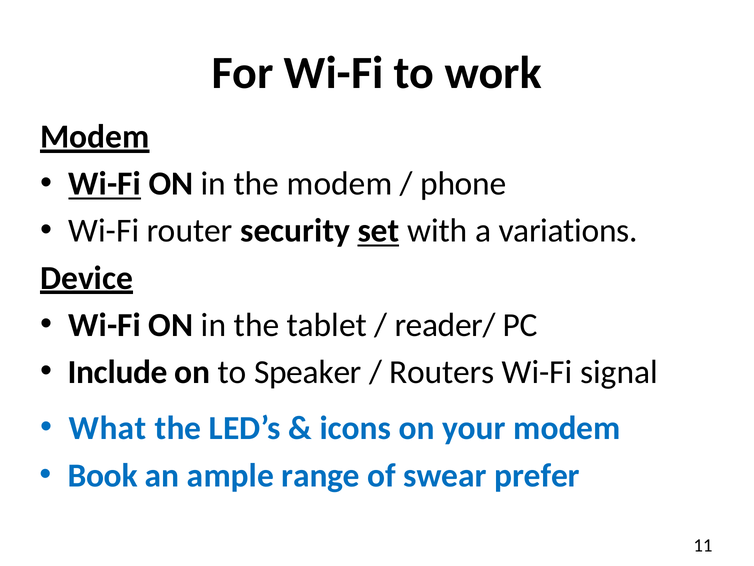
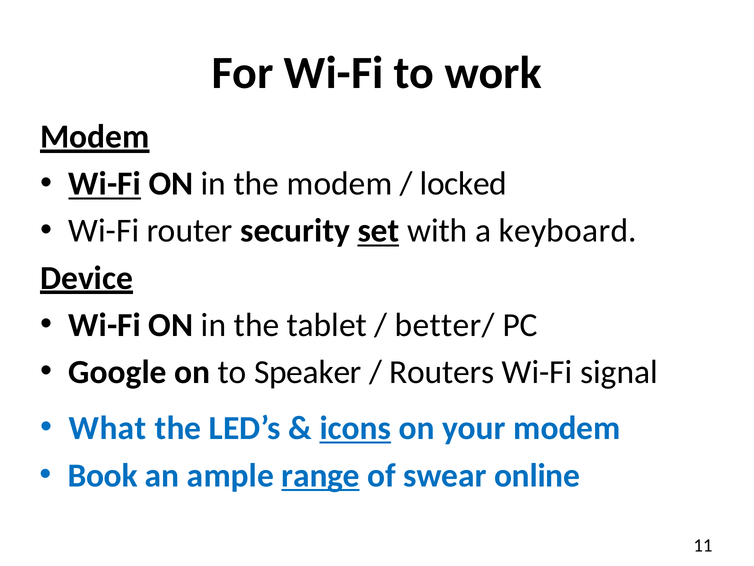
phone: phone -> locked
variations: variations -> keyboard
reader/: reader/ -> better/
Include: Include -> Google
icons underline: none -> present
range underline: none -> present
prefer: prefer -> online
